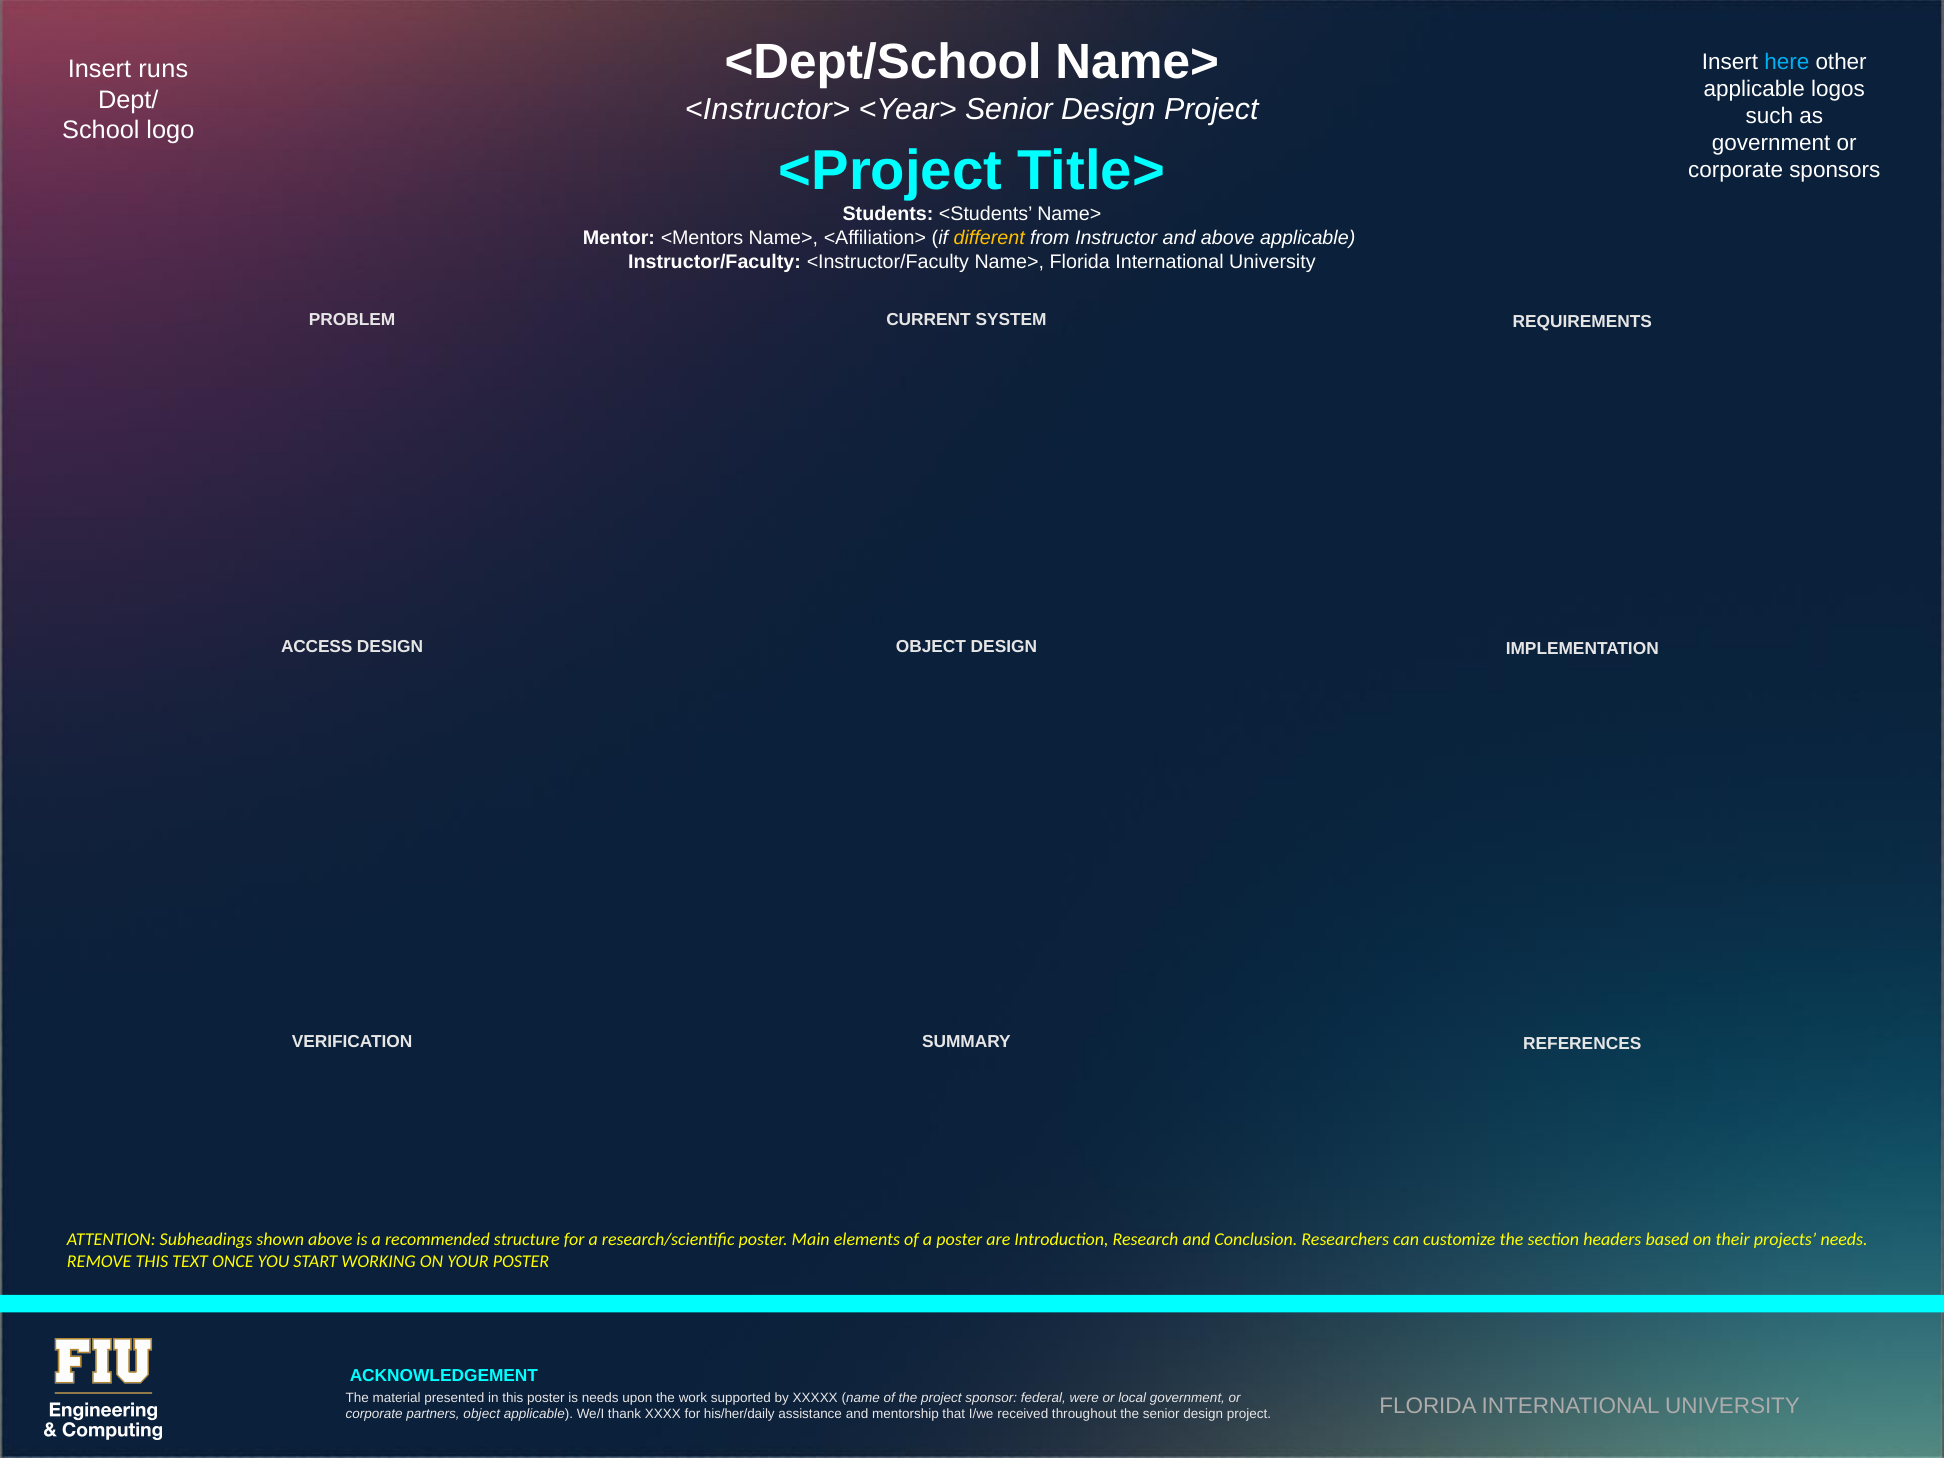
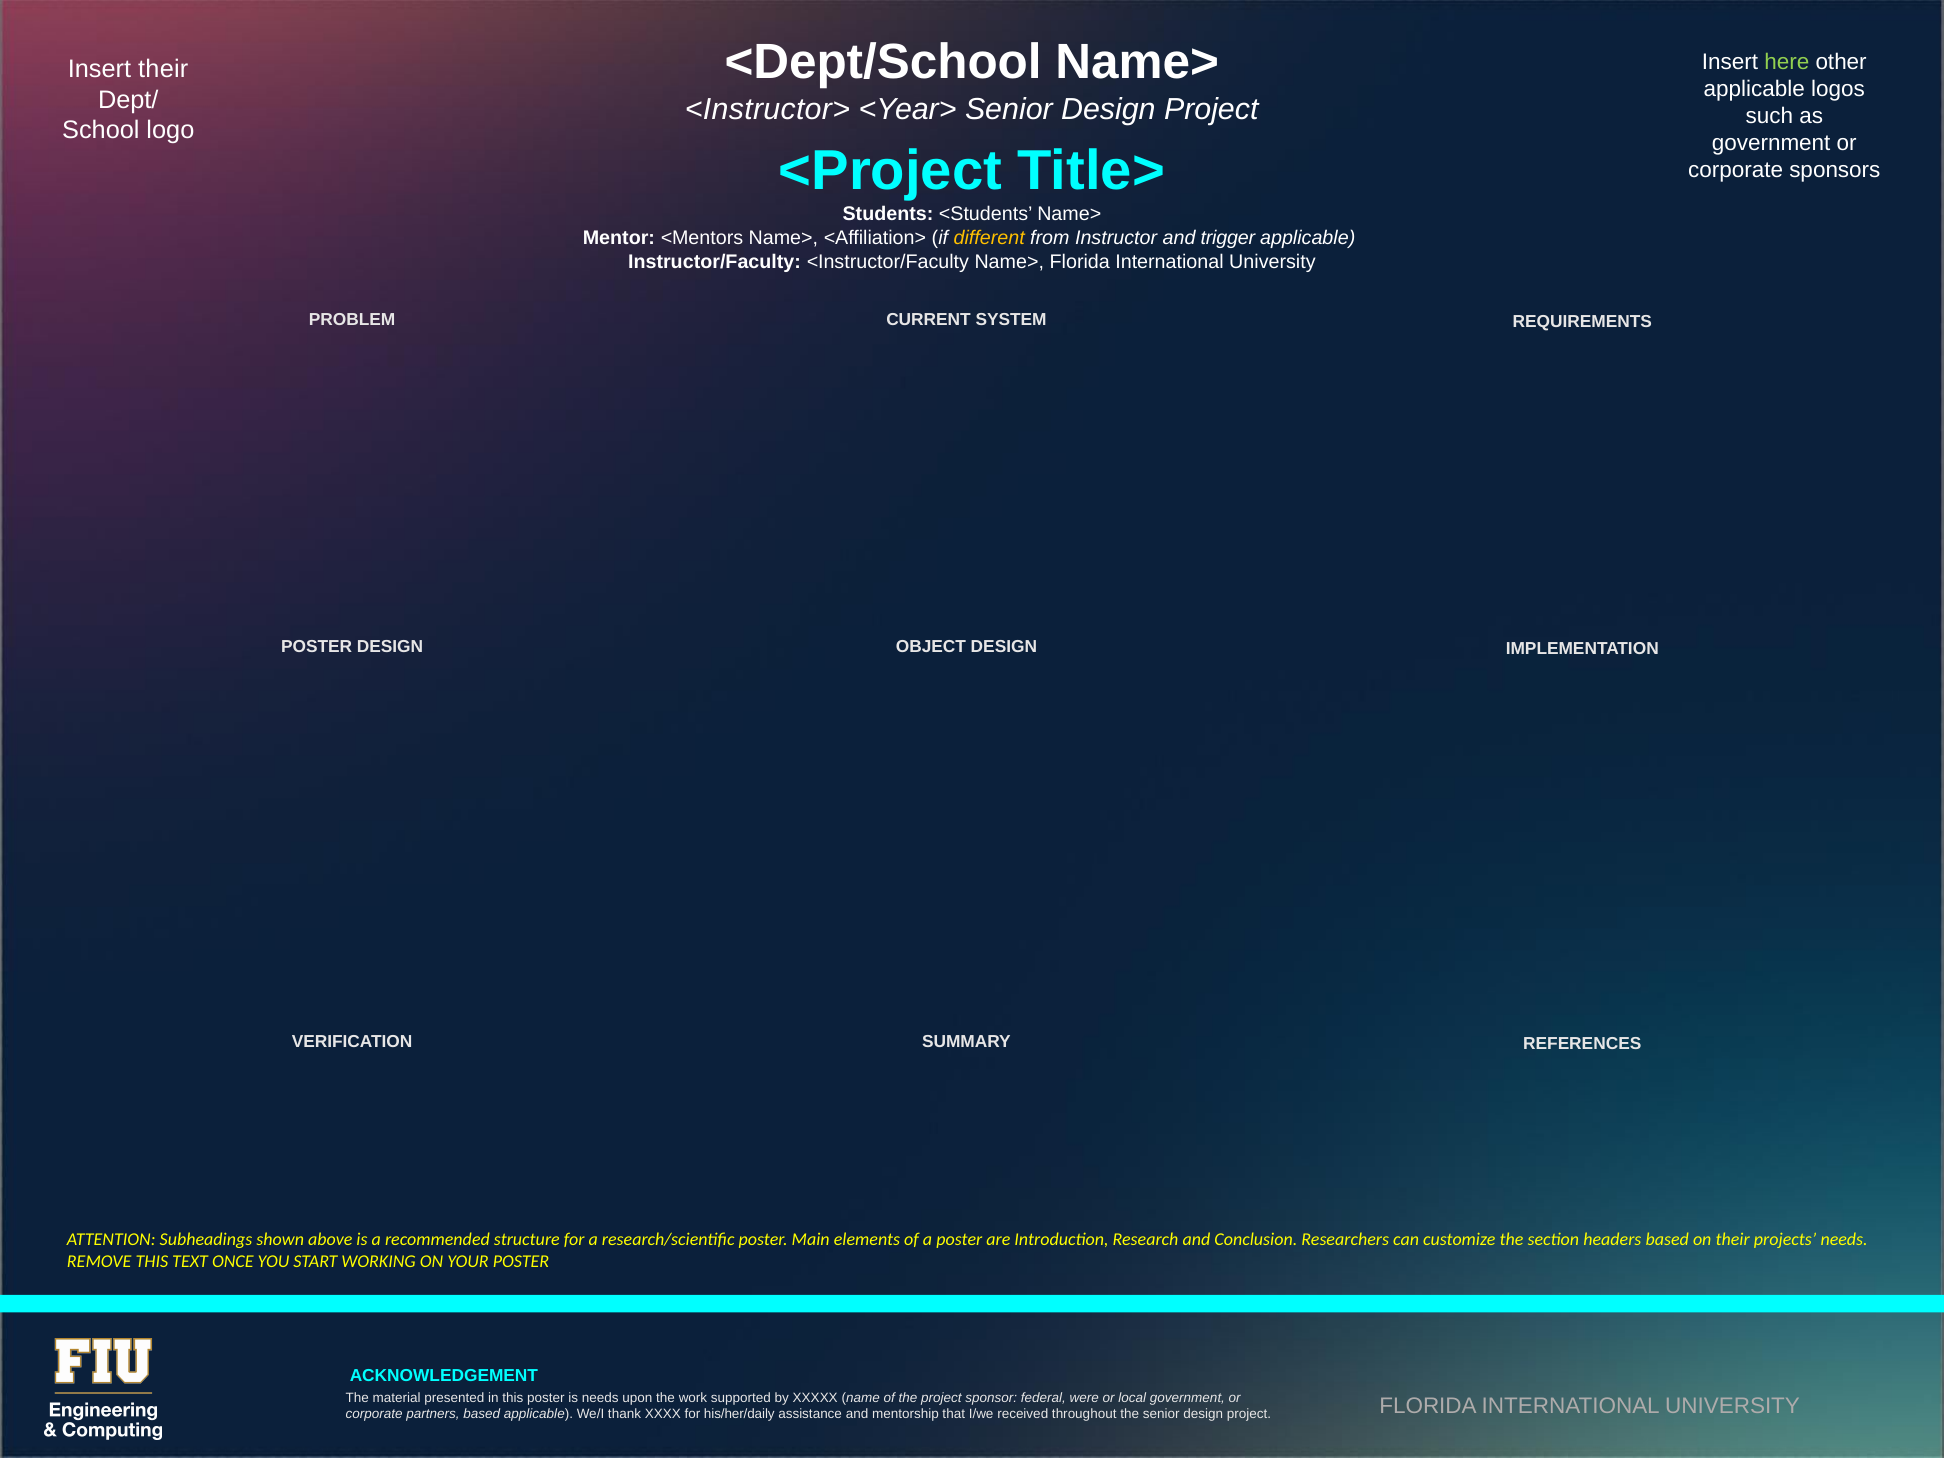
here colour: light blue -> light green
Insert runs: runs -> their
and above: above -> trigger
ACCESS at (317, 647): ACCESS -> POSTER
partners object: object -> based
